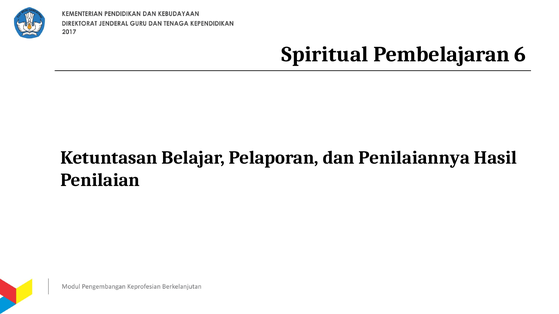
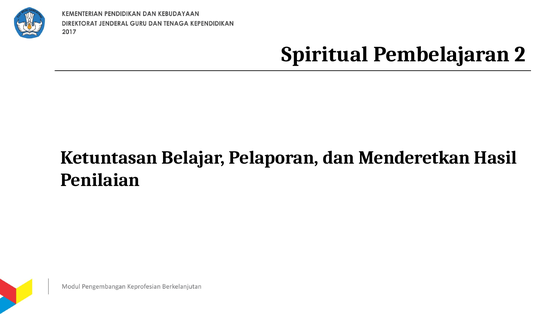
6: 6 -> 2
Penilaiannya: Penilaiannya -> Menderetkan
